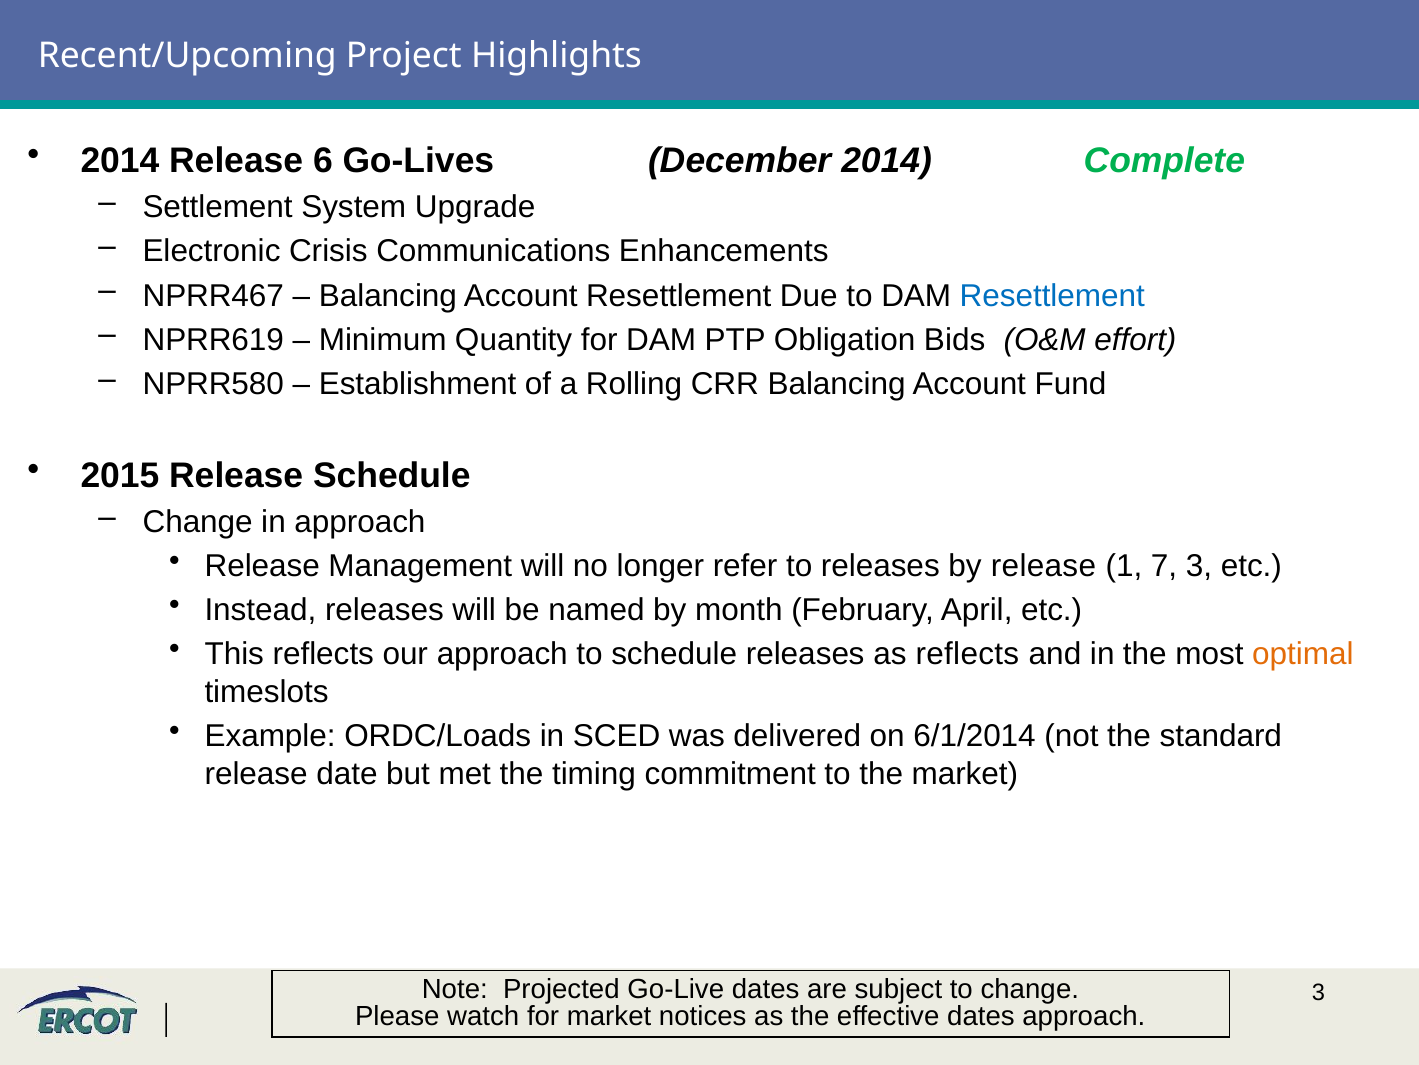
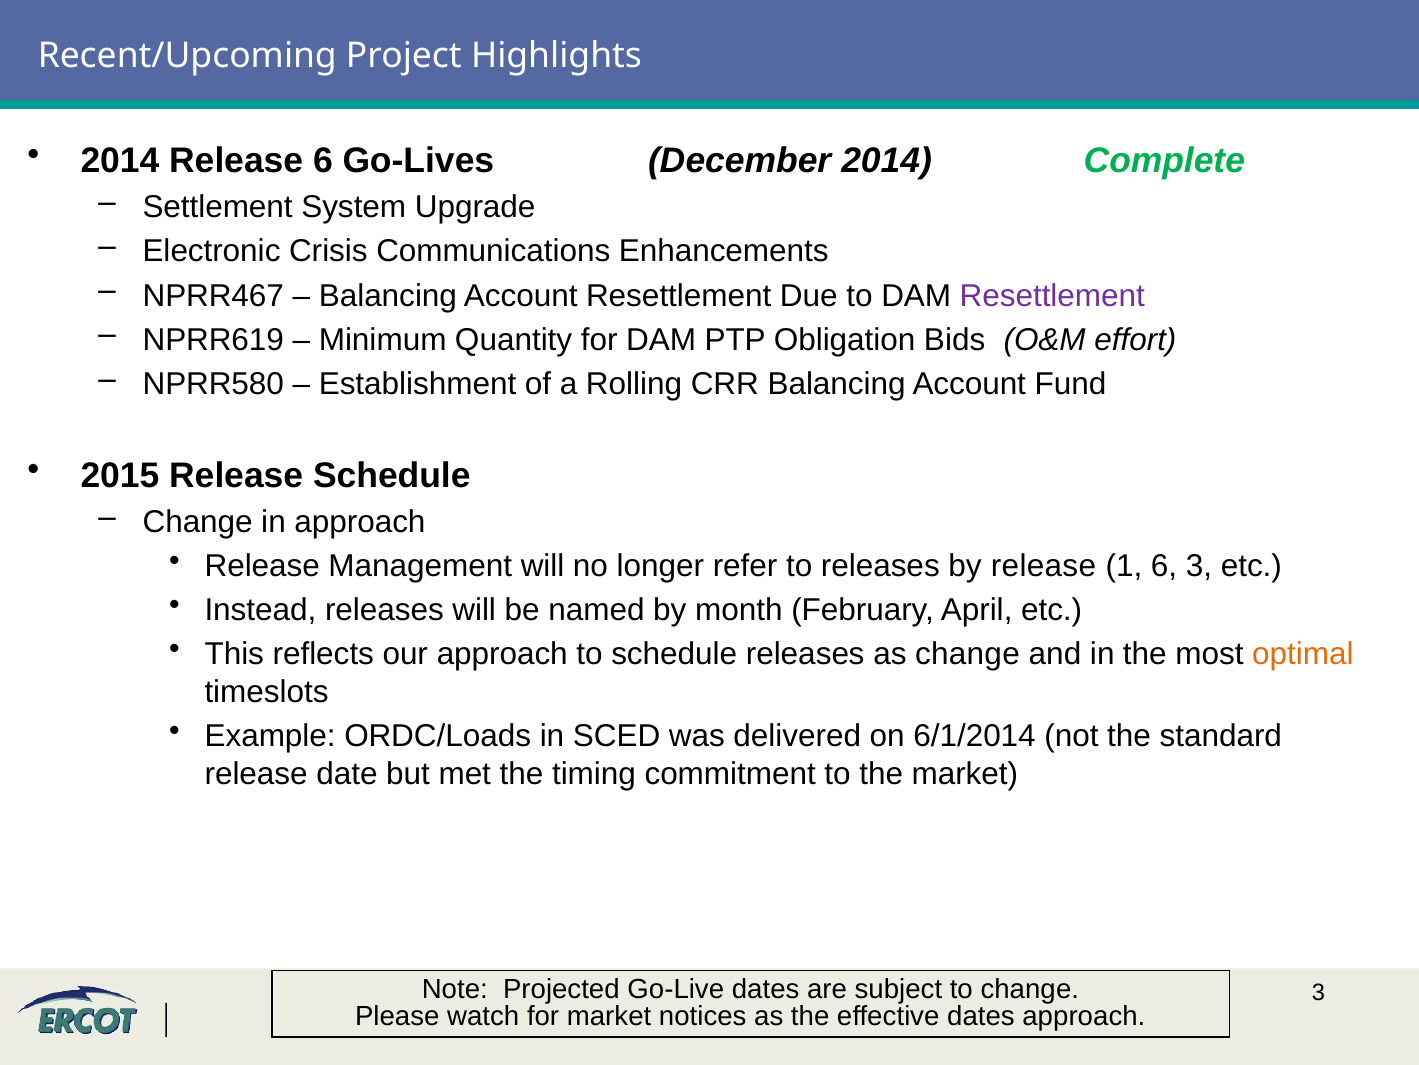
Resettlement at (1052, 295) colour: blue -> purple
1 7: 7 -> 6
as reflects: reflects -> change
